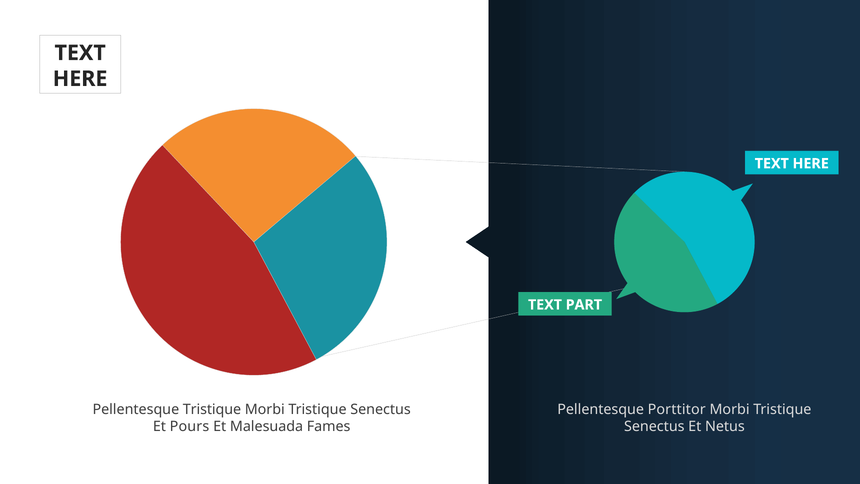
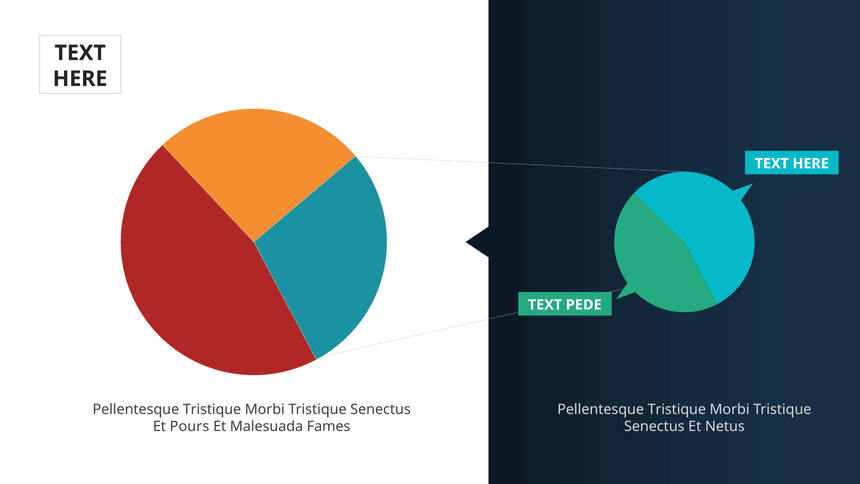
PART: PART -> PEDE
Porttitor at (677, 409): Porttitor -> Tristique
